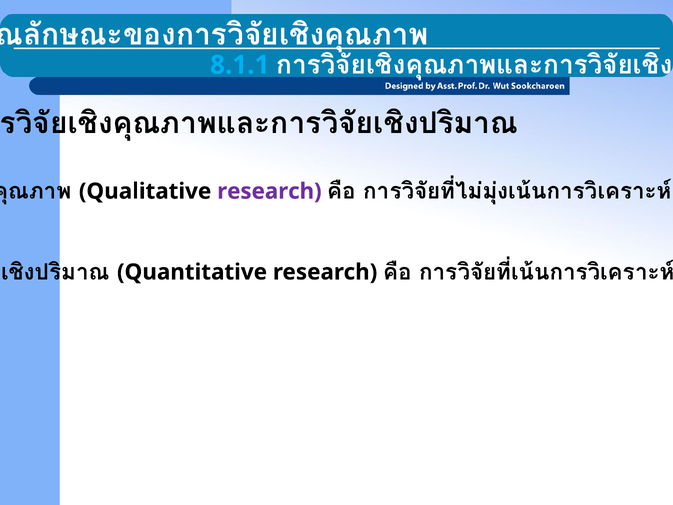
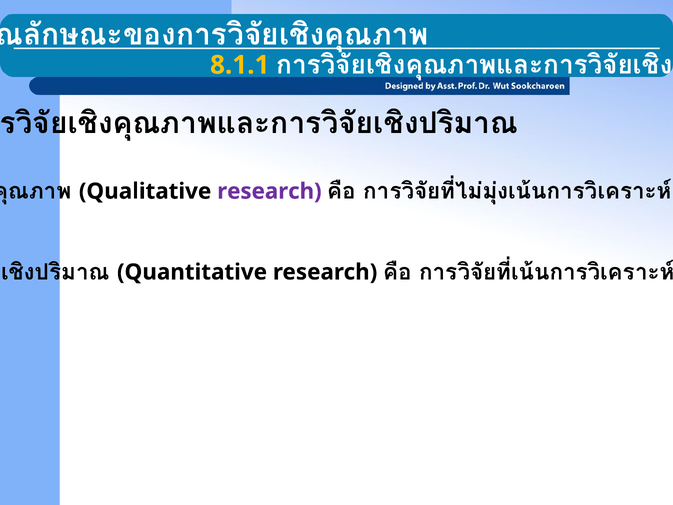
8.1.1 colour: light blue -> yellow
